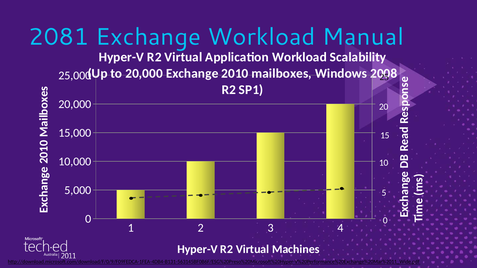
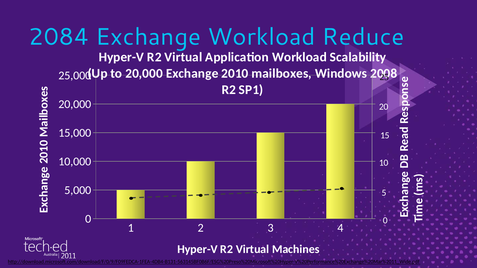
2081: 2081 -> 2084
Manual: Manual -> Reduce
